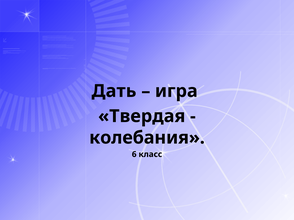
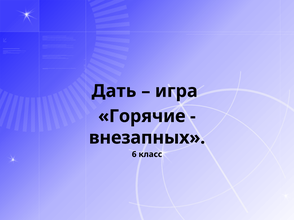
Твердая: Твердая -> Горячие
колебания: колебания -> внезапных
